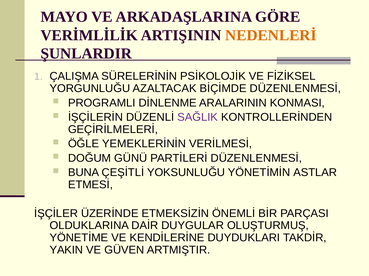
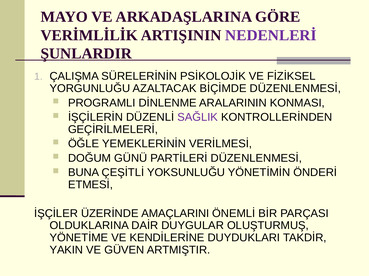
NEDENLERİ colour: orange -> purple
ASTLAR: ASTLAR -> ÖNDERİ
ETMEKSİZİN: ETMEKSİZİN -> AMAÇLARINI
